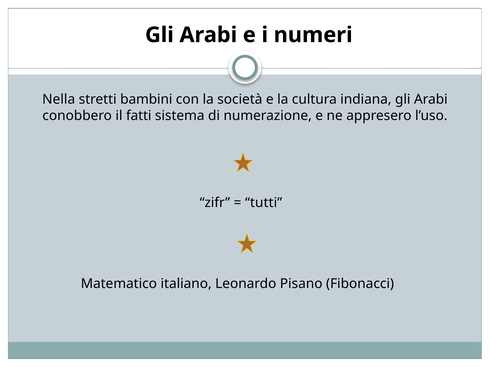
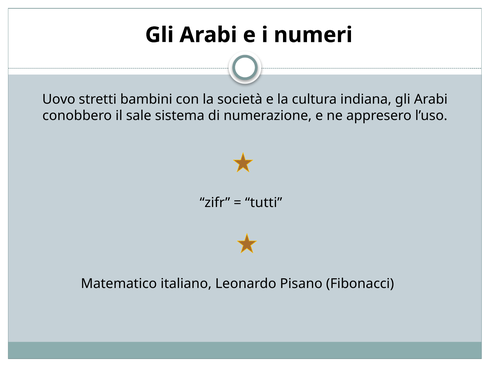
Nella: Nella -> Uovo
fatti: fatti -> sale
